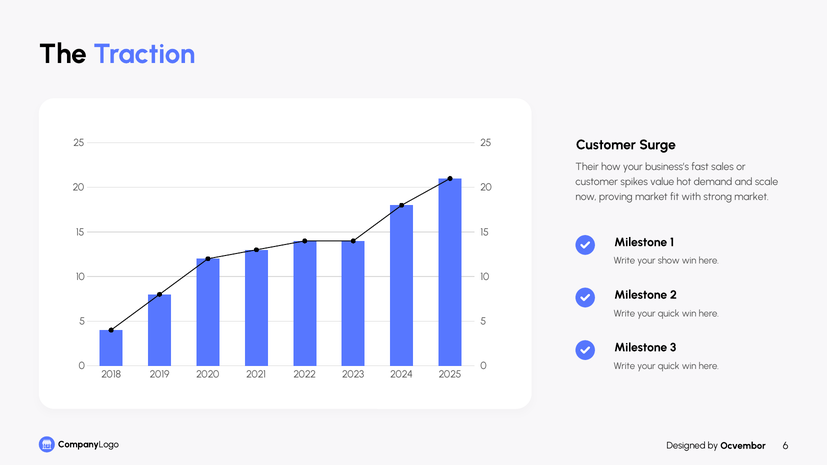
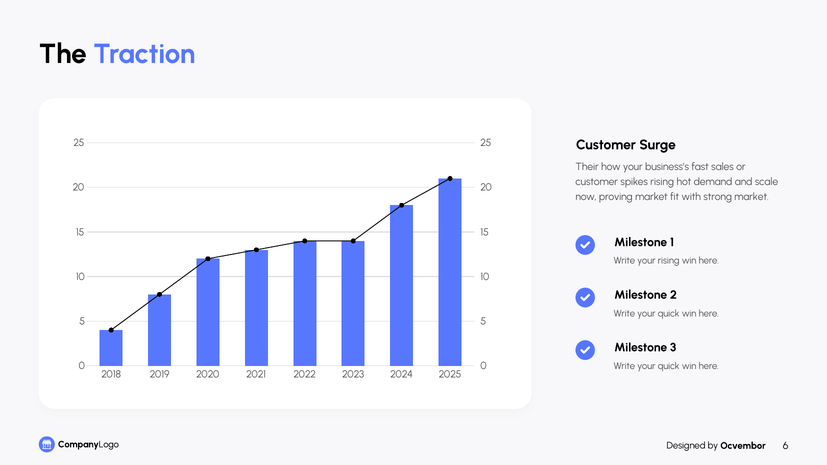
spikes value: value -> rising
your show: show -> rising
